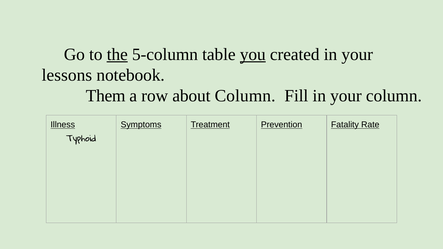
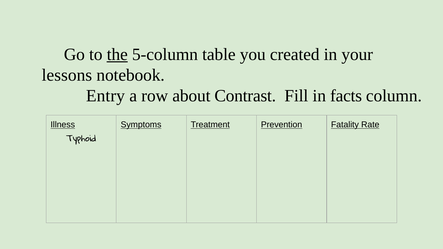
you underline: present -> none
Them: Them -> Entry
about Column: Column -> Contrast
Fill in your: your -> facts
